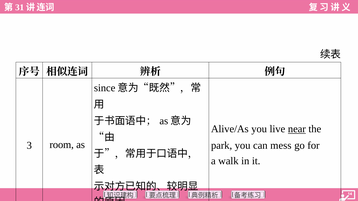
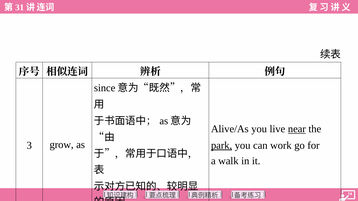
park underline: none -> present
mess: mess -> work
room: room -> grow
